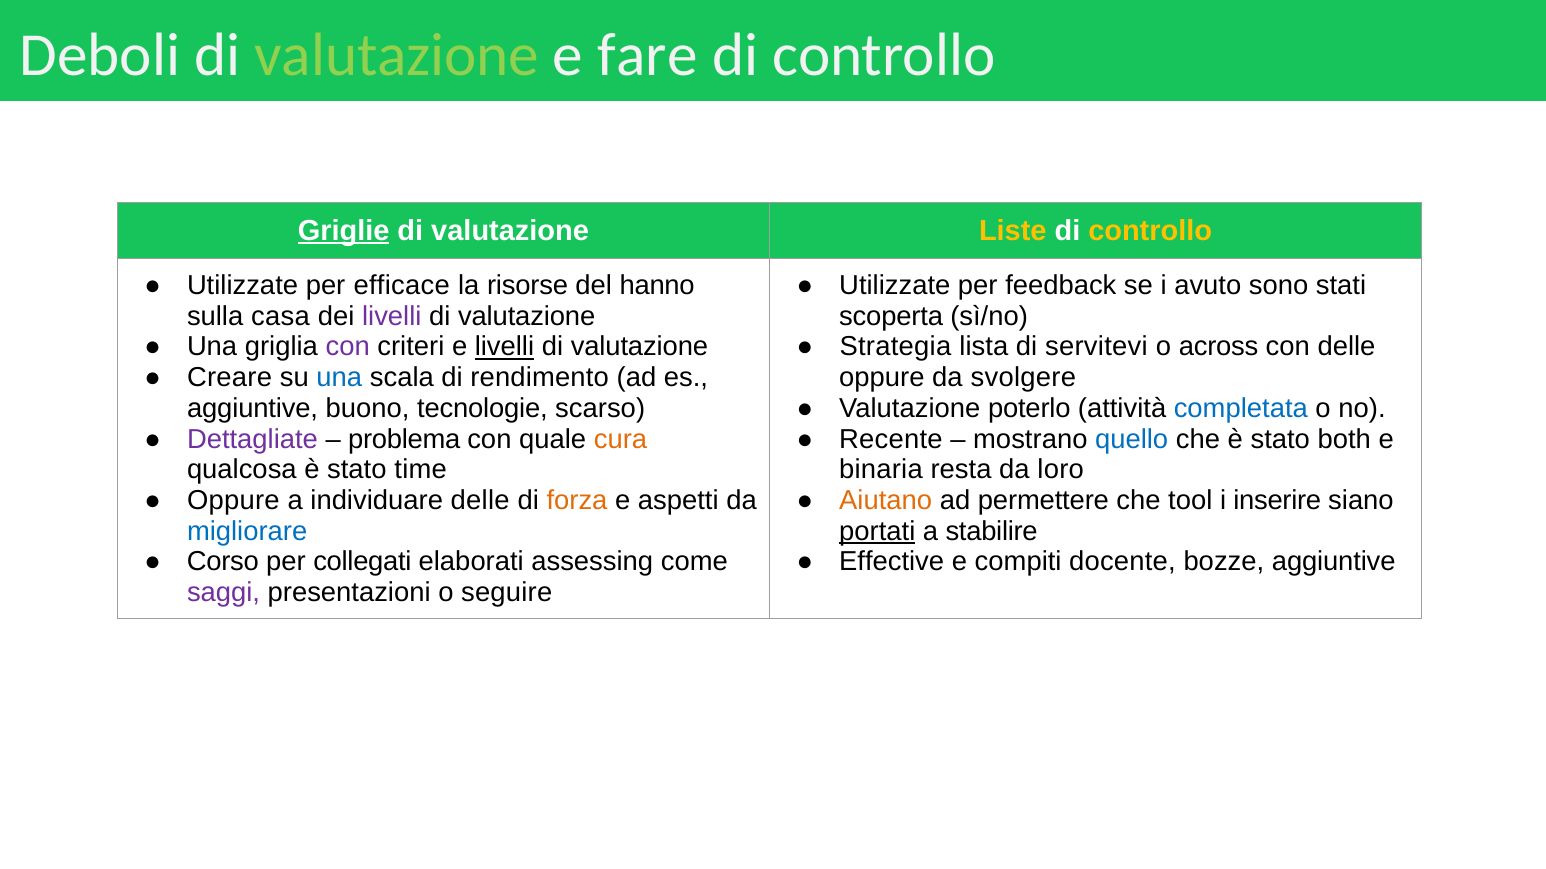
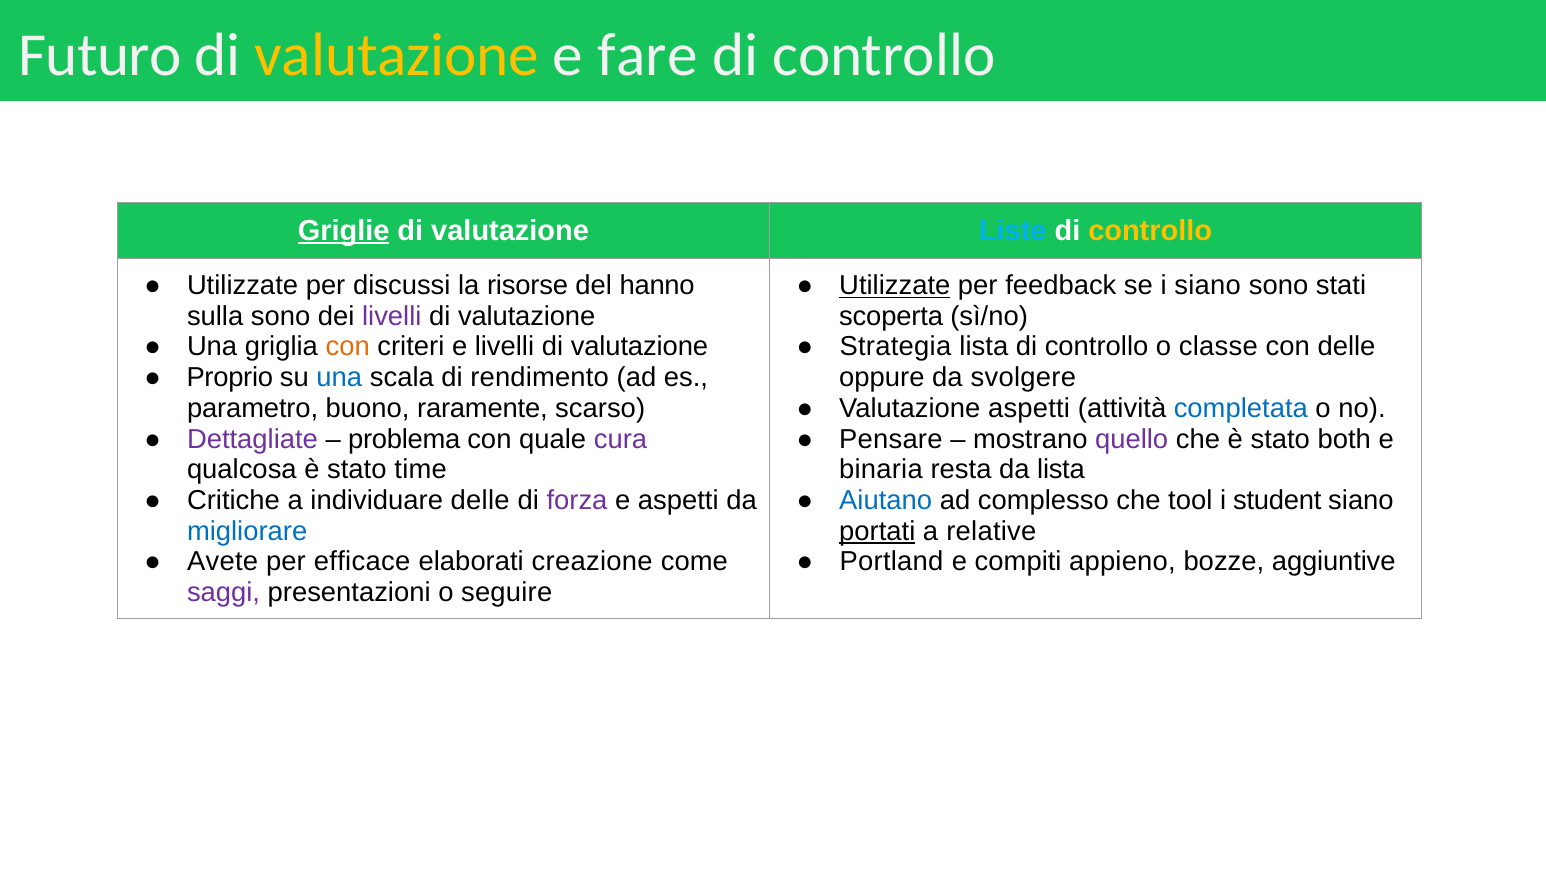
Deboli: Deboli -> Futuro
valutazione at (397, 55) colour: light green -> yellow
Liste colour: yellow -> light blue
efficace: efficace -> discussi
Utilizzate at (895, 286) underline: none -> present
i avuto: avuto -> siano
sulla casa: casa -> sono
con at (348, 347) colour: purple -> orange
livelli at (504, 347) underline: present -> none
lista di servitevi: servitevi -> controllo
across: across -> classe
Creare: Creare -> Proprio
Valutazione poterlo: poterlo -> aspetti
aggiuntive at (253, 409): aggiuntive -> parametro
tecnologie: tecnologie -> raramente
cura colour: orange -> purple
Recente: Recente -> Pensare
quello colour: blue -> purple
da loro: loro -> lista
Oppure at (233, 501): Oppure -> Critiche
forza colour: orange -> purple
Aiutano colour: orange -> blue
permettere: permettere -> complesso
inserire: inserire -> student
stabilire: stabilire -> relative
Corso: Corso -> Avete
collegati: collegati -> efficace
assessing: assessing -> creazione
Effective: Effective -> Portland
docente: docente -> appieno
